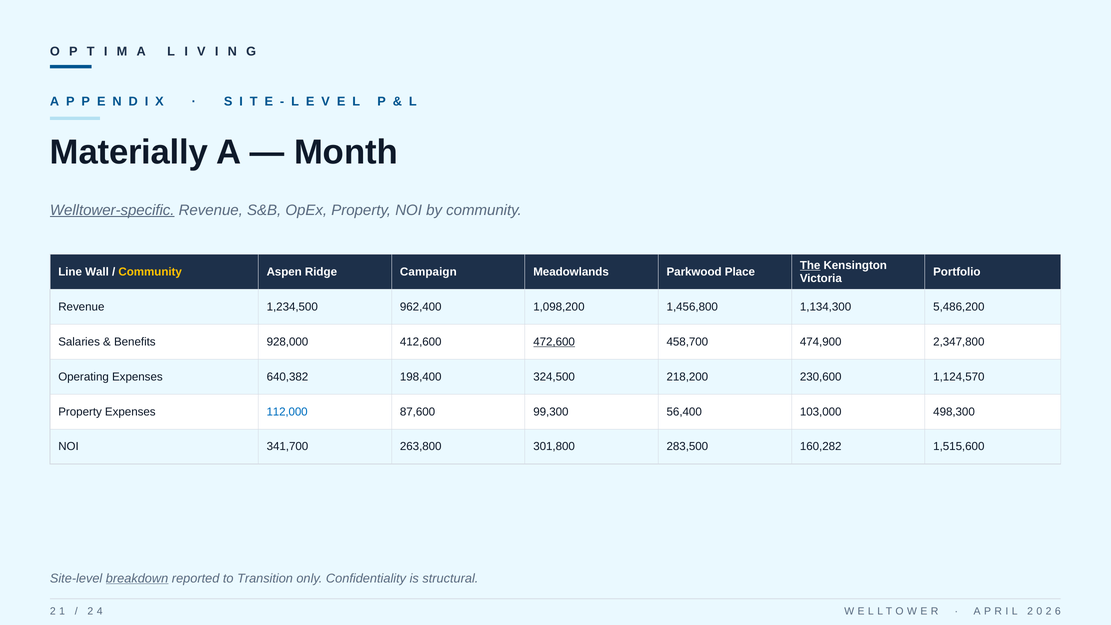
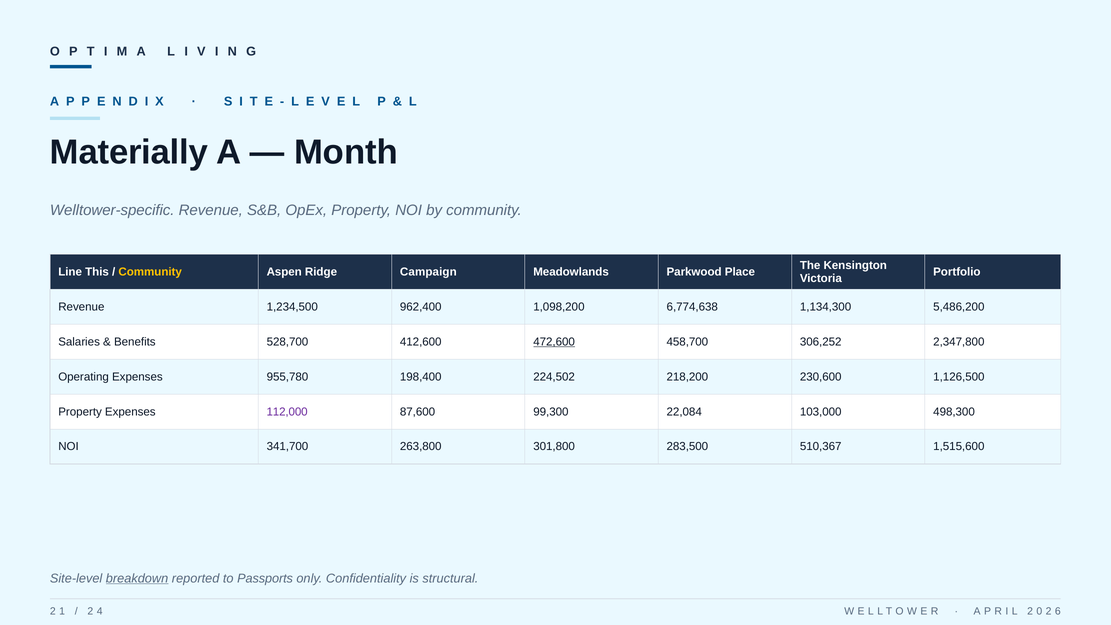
Welltower-specific underline: present -> none
The underline: present -> none
Wall: Wall -> This
1,456,800: 1,456,800 -> 6,774,638
928,000: 928,000 -> 528,700
474,900: 474,900 -> 306,252
640,382: 640,382 -> 955,780
324,500: 324,500 -> 224,502
1,124,570: 1,124,570 -> 1,126,500
112,000 colour: blue -> purple
56,400: 56,400 -> 22,084
160,282: 160,282 -> 510,367
Transition: Transition -> Passports
